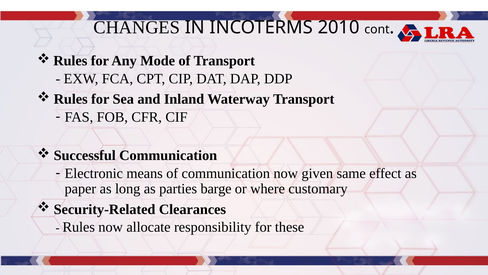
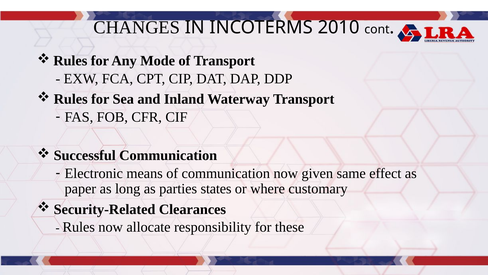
barge: barge -> states
